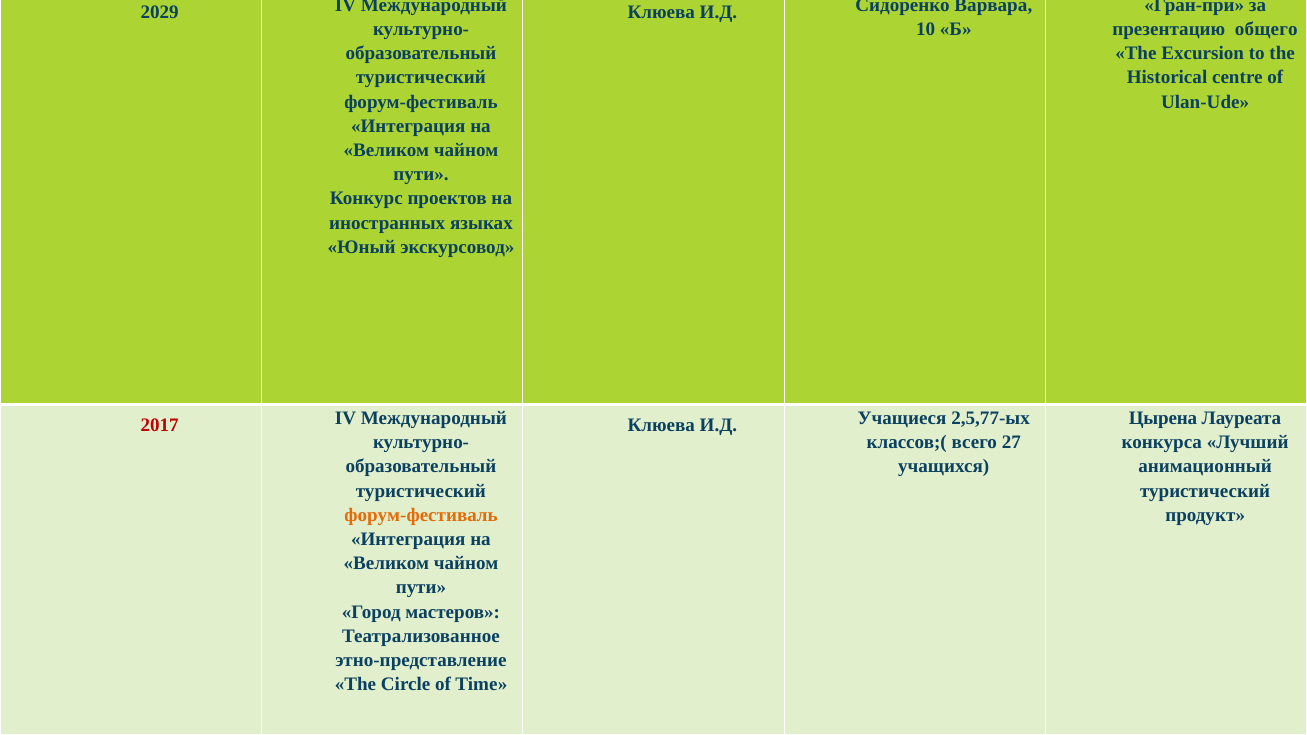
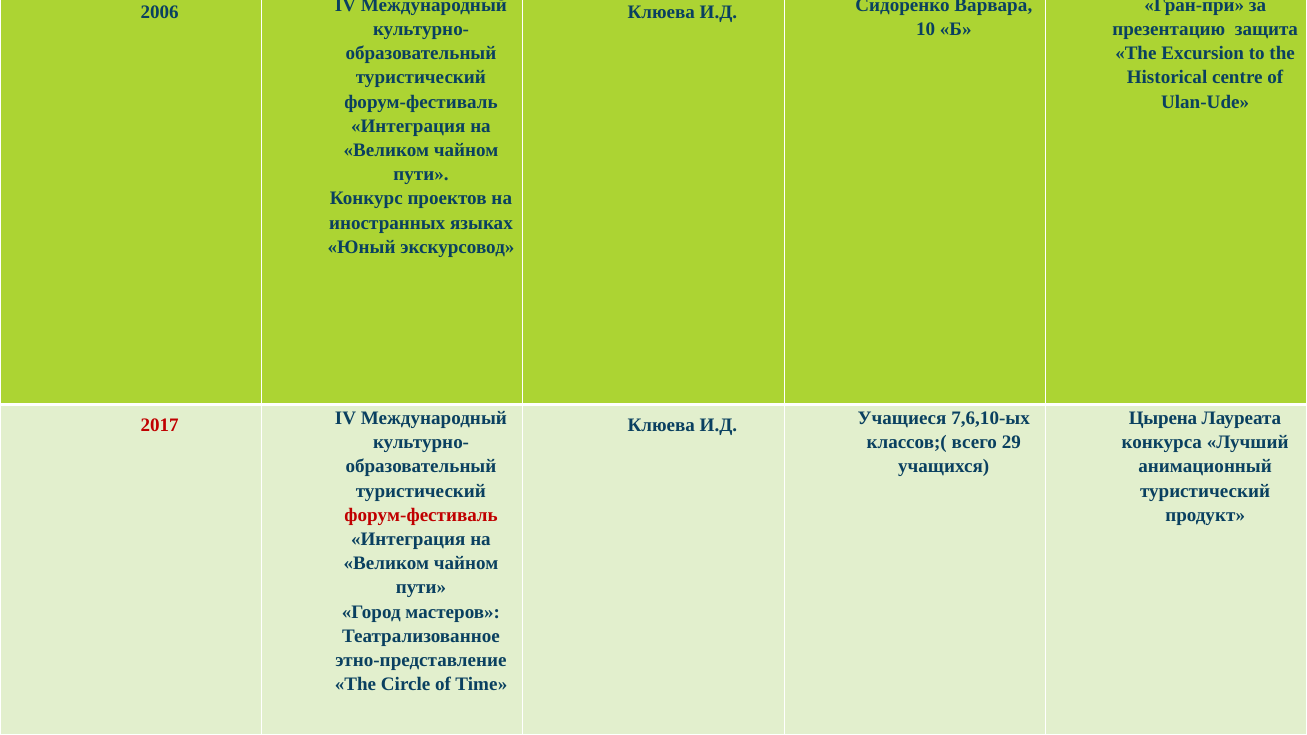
2029: 2029 -> 2006
общего: общего -> защита
2,5,77-ых: 2,5,77-ых -> 7,6,10-ых
27: 27 -> 29
форум-фестиваль at (421, 515) colour: orange -> red
